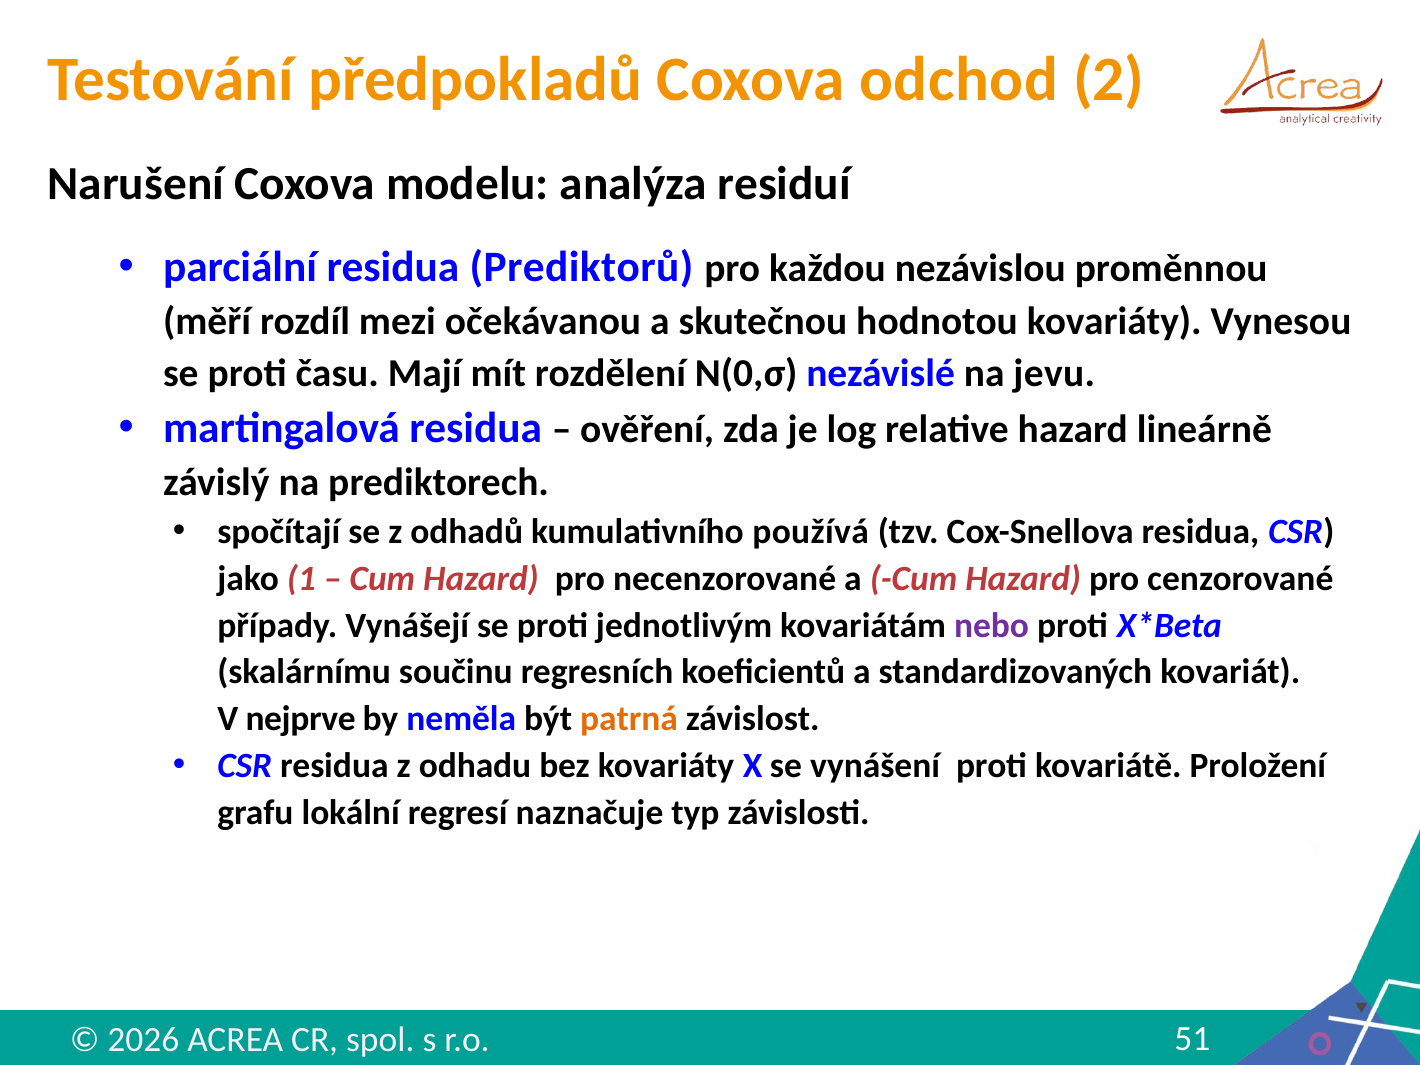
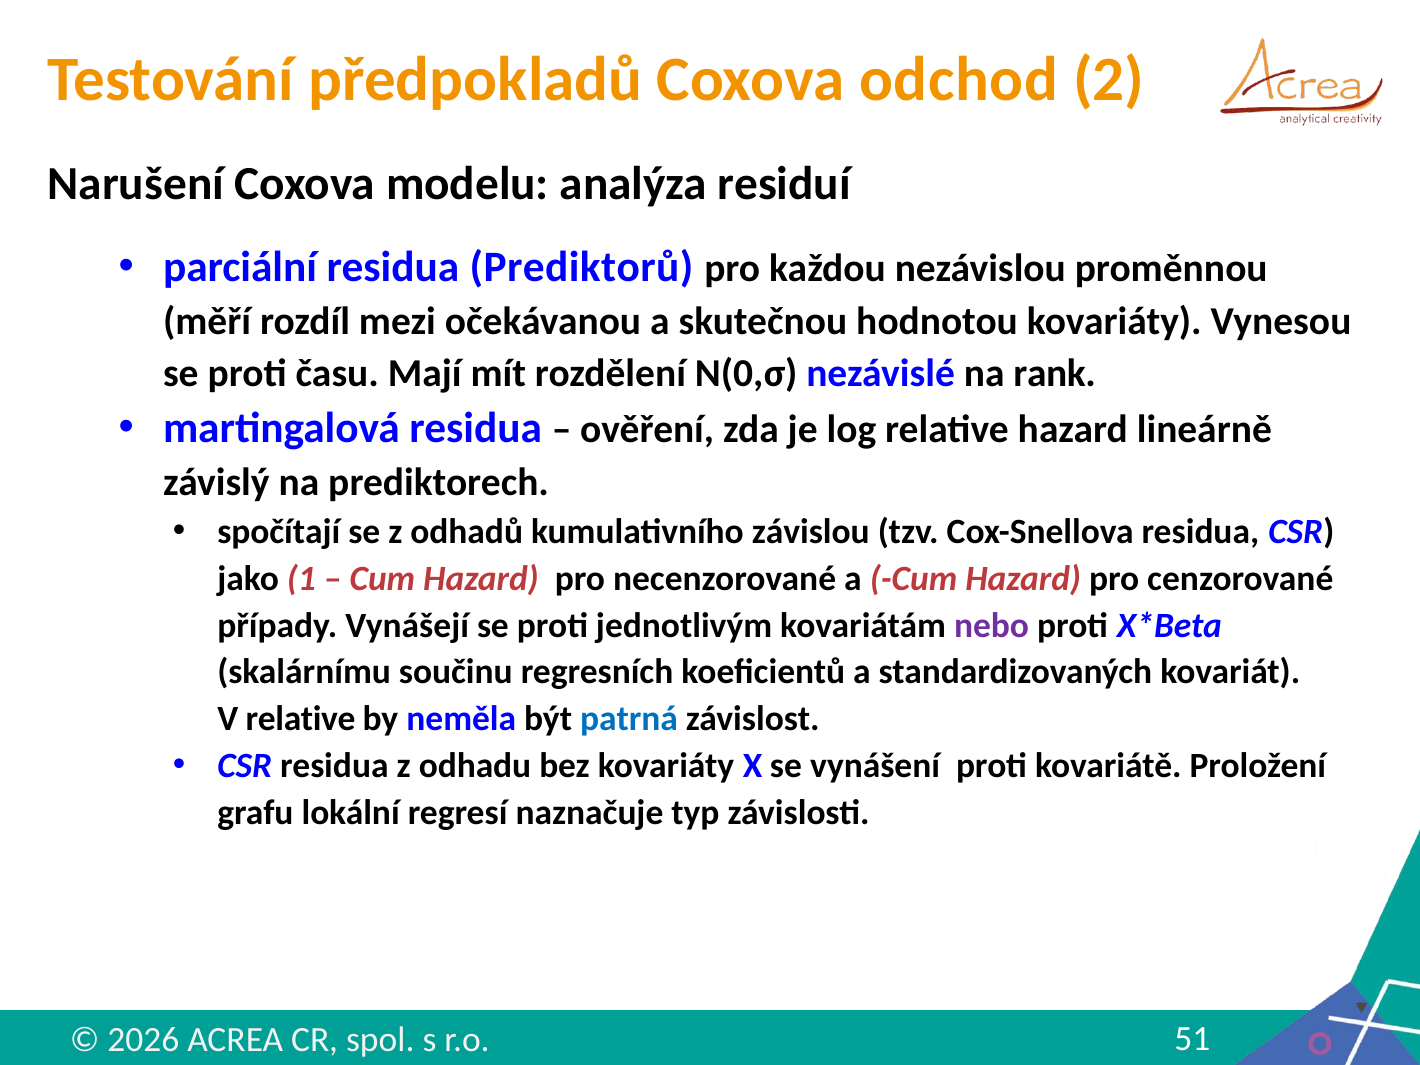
jevu: jevu -> rank
používá: používá -> závislou
V nejprve: nejprve -> relative
patrná colour: orange -> blue
